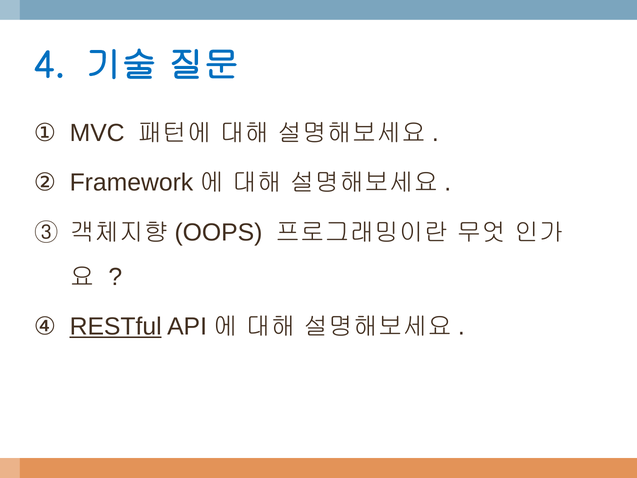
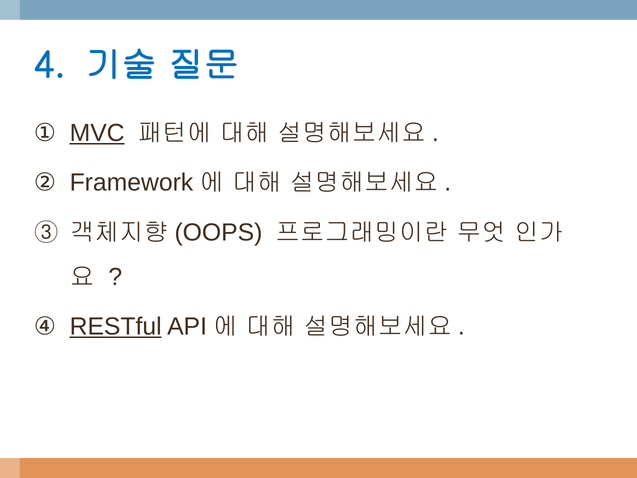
MVC underline: none -> present
